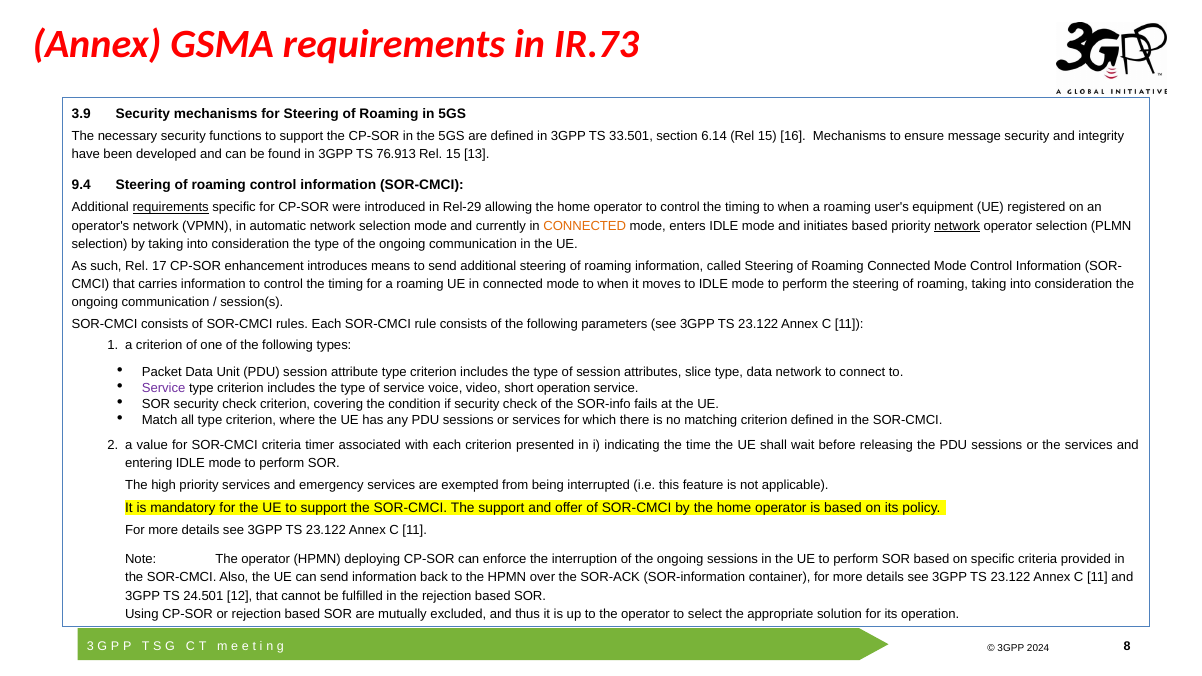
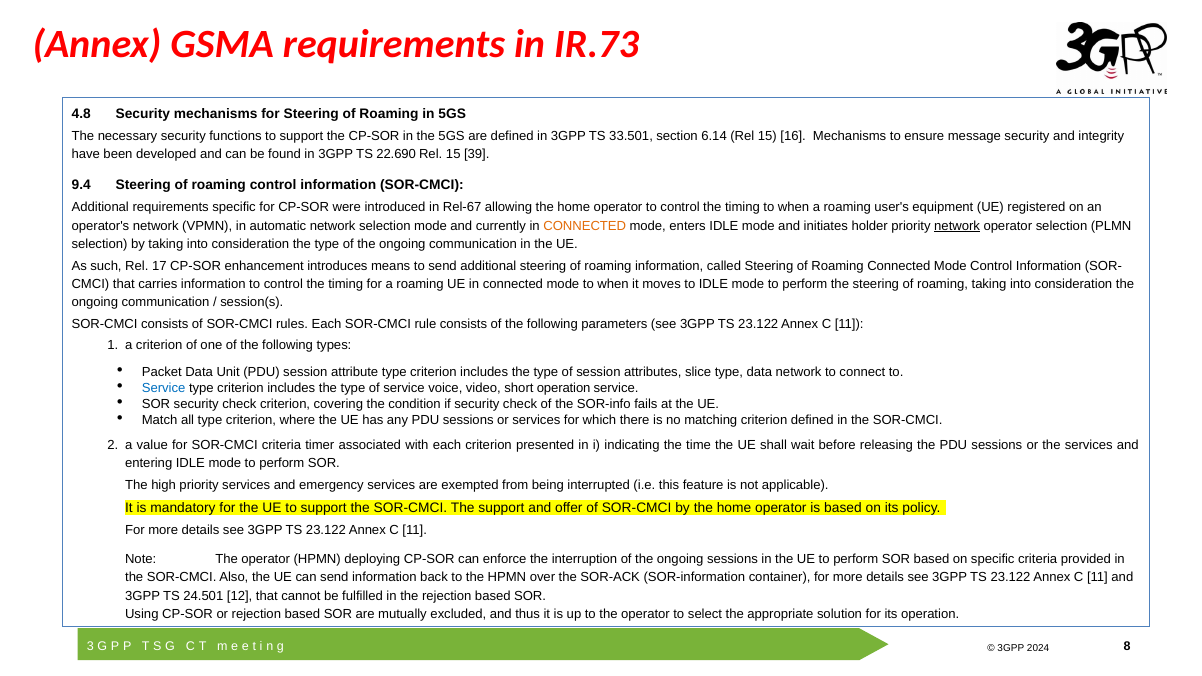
3.9: 3.9 -> 4.8
76.913: 76.913 -> 22.690
13: 13 -> 39
requirements at (171, 208) underline: present -> none
Rel-29: Rel-29 -> Rel-67
initiates based: based -> holder
Service at (164, 388) colour: purple -> blue
